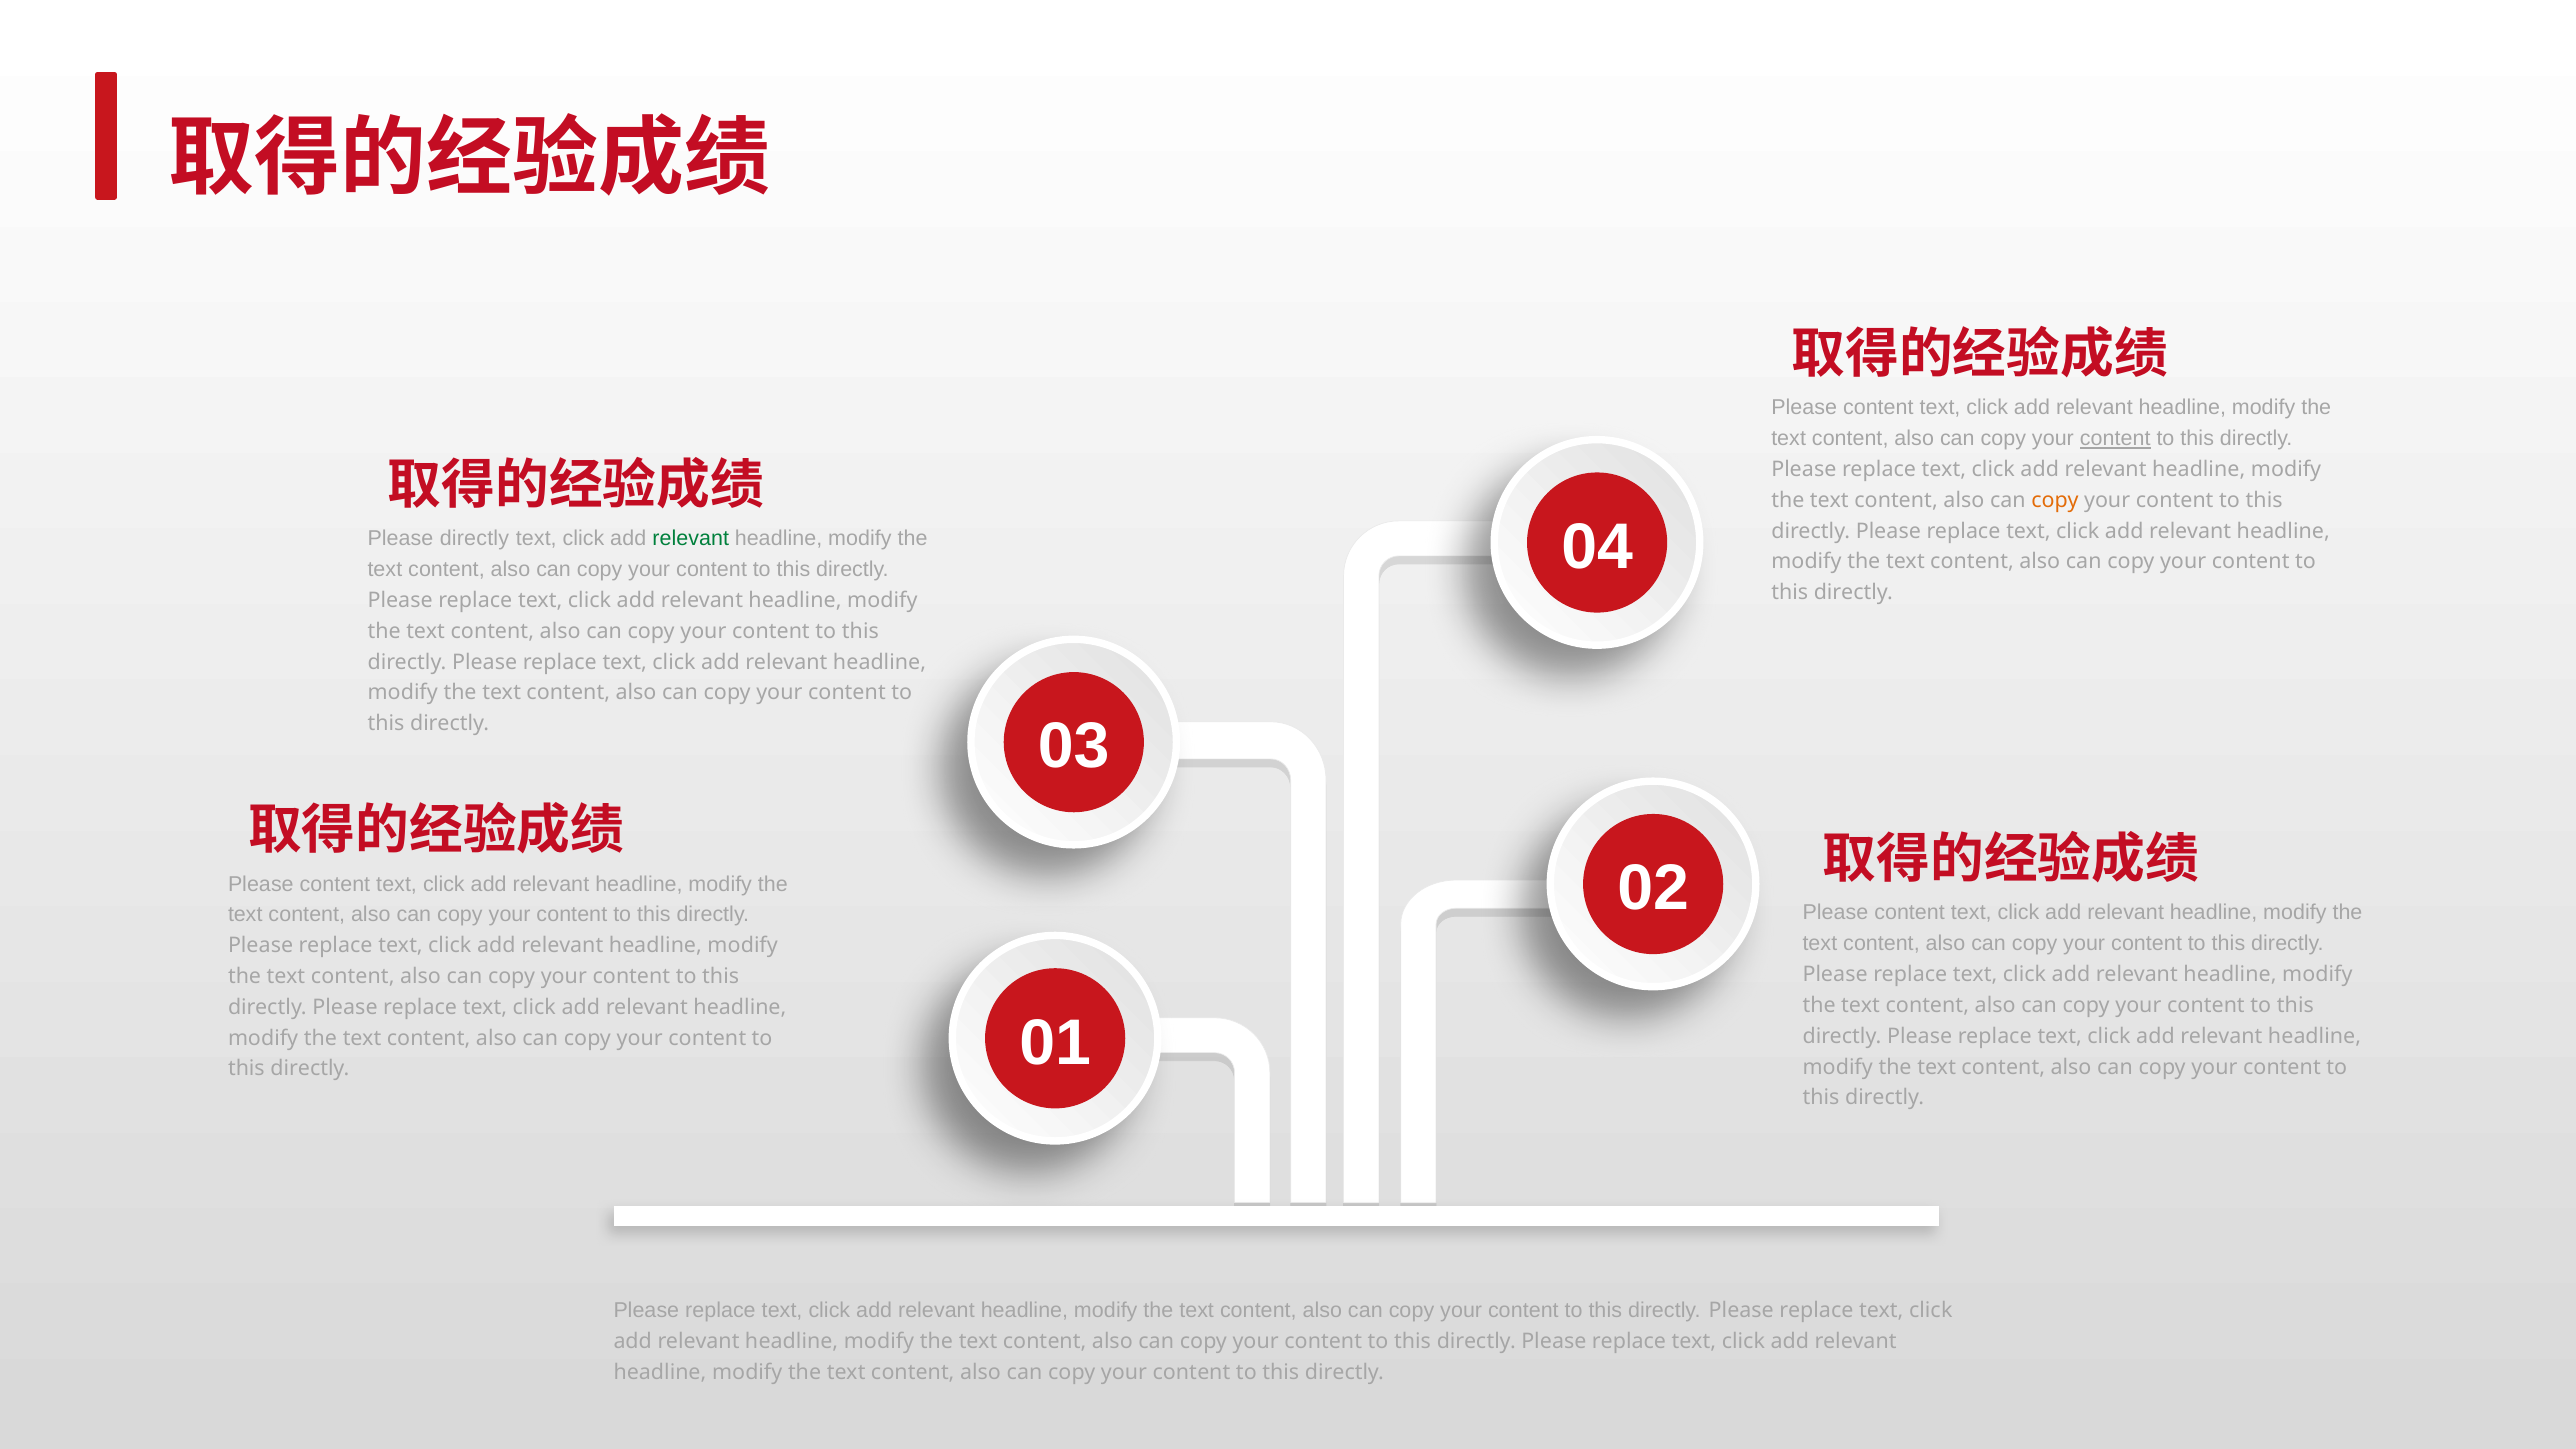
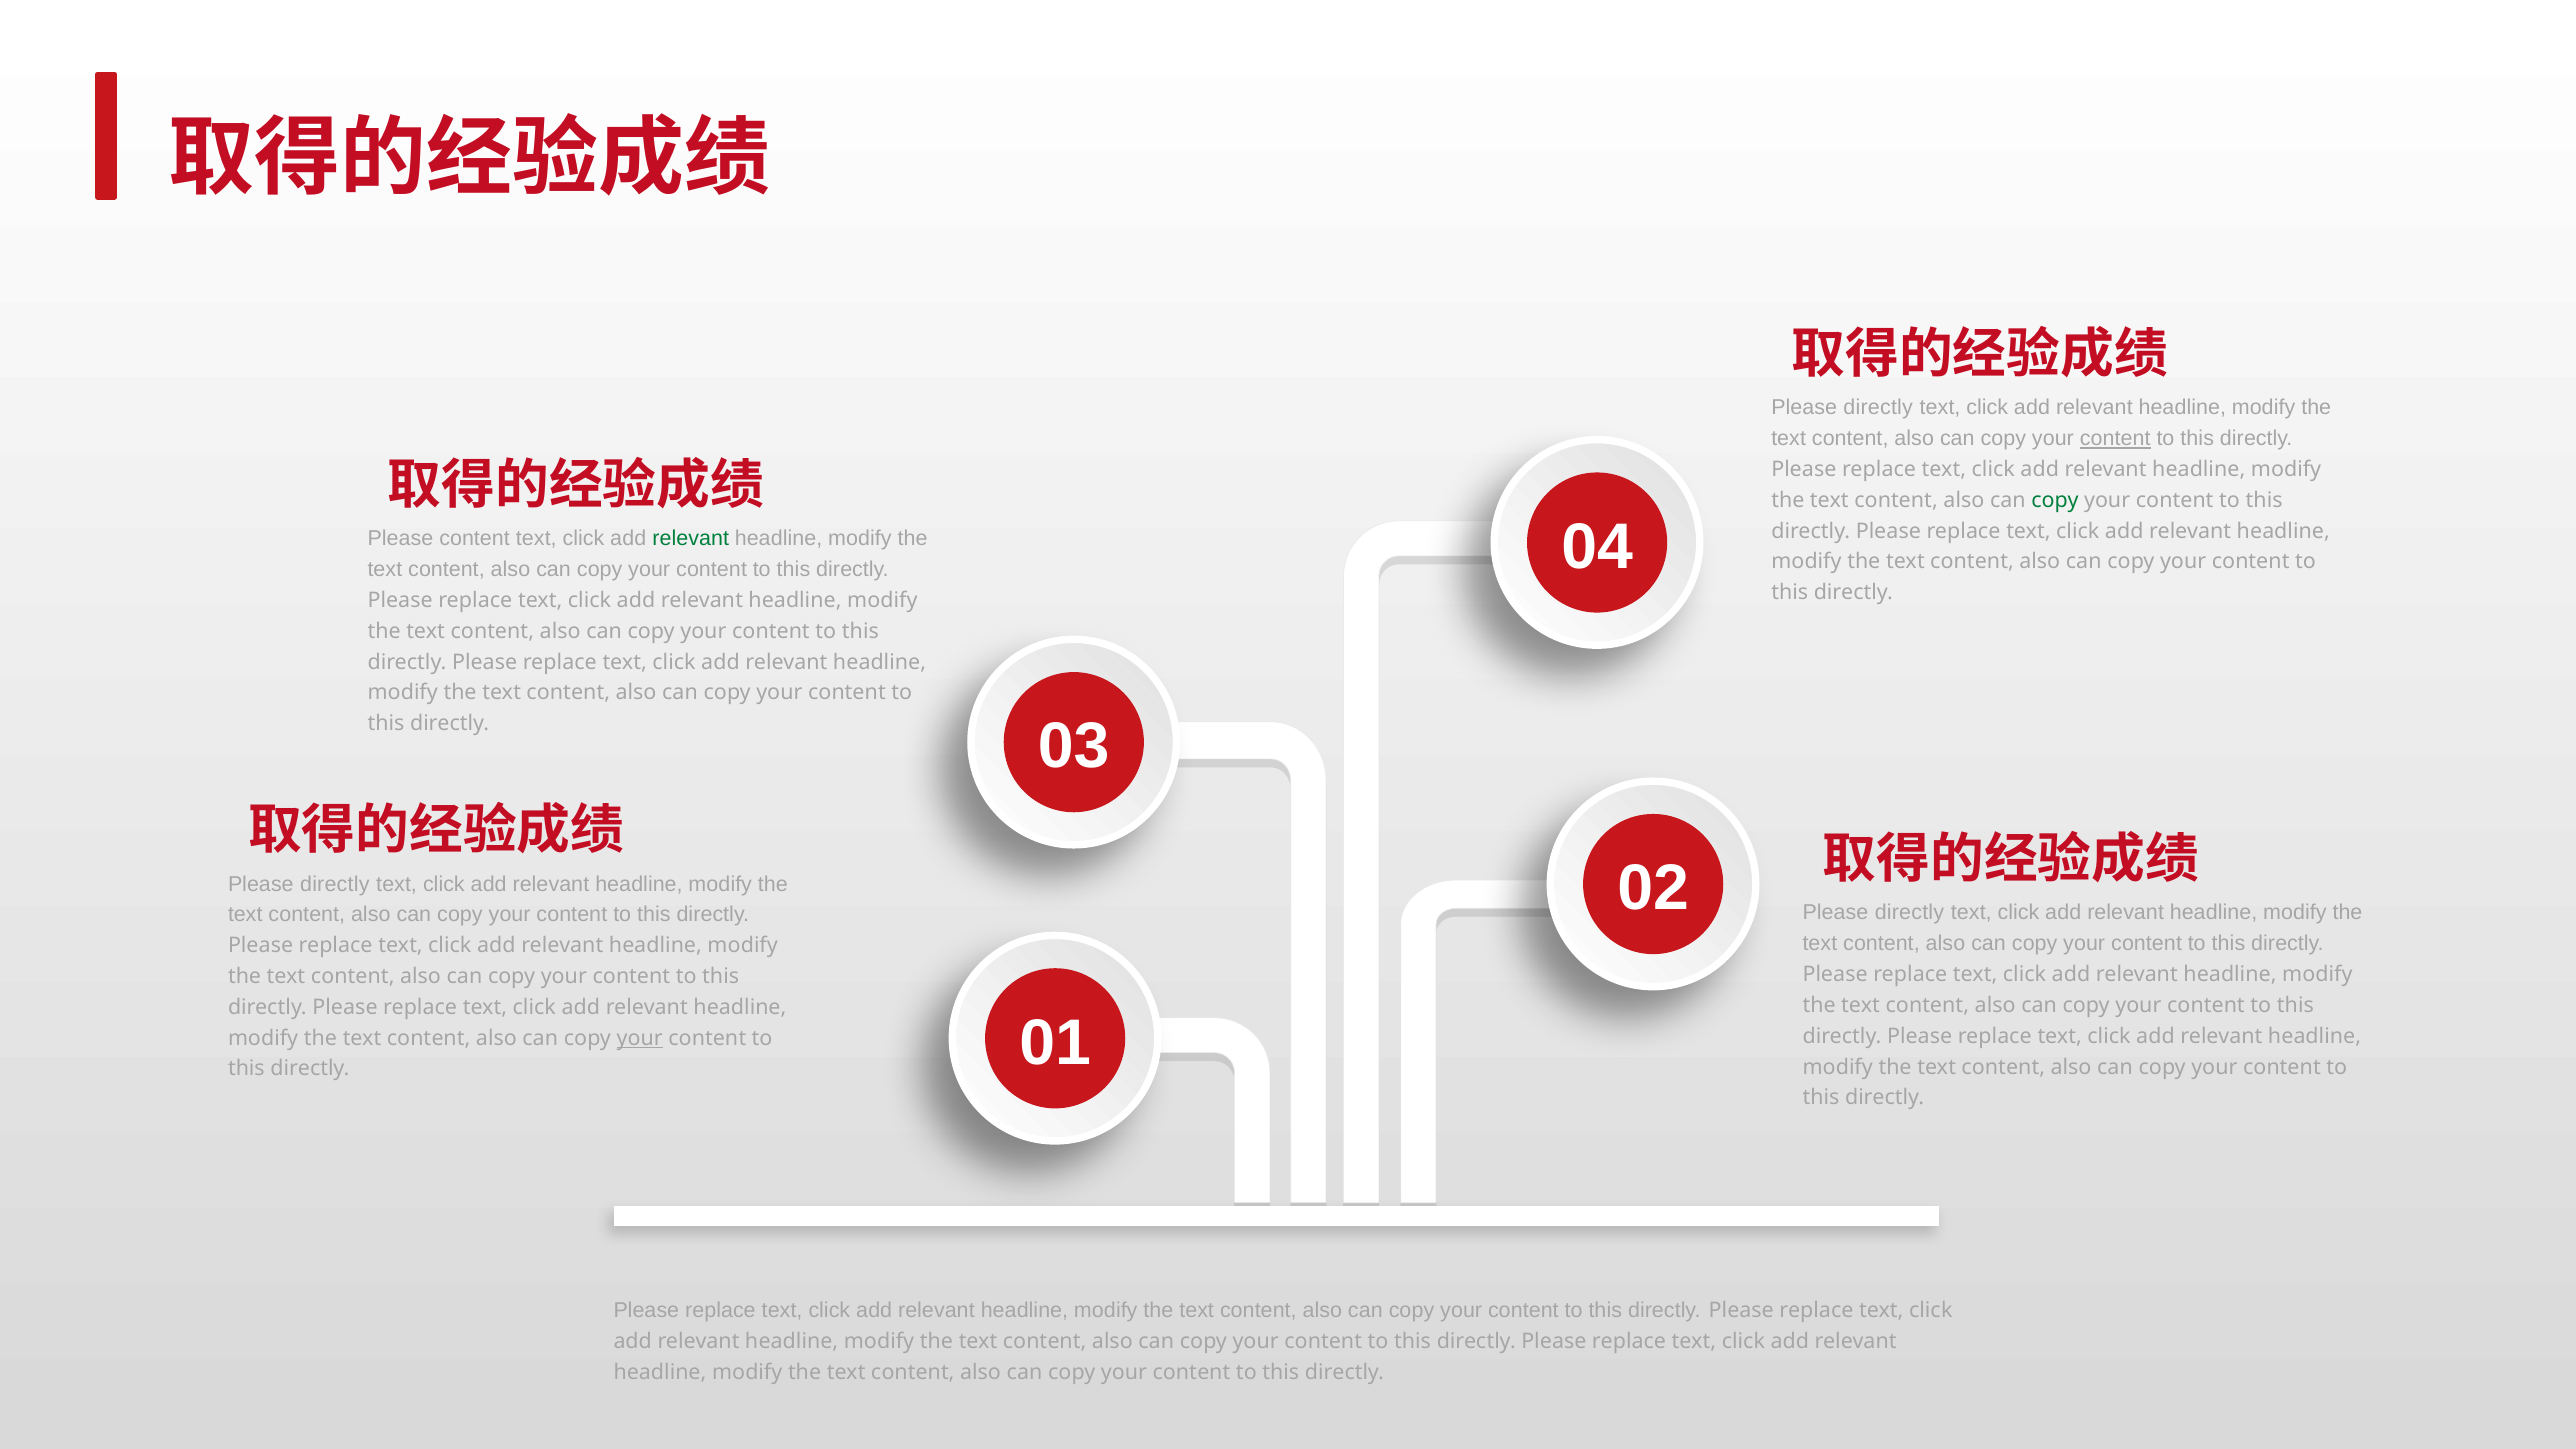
content at (1878, 408): content -> directly
copy at (2055, 500) colour: orange -> green
Please directly: directly -> content
content at (335, 884): content -> directly
content at (1910, 913): content -> directly
your at (640, 1038) underline: none -> present
